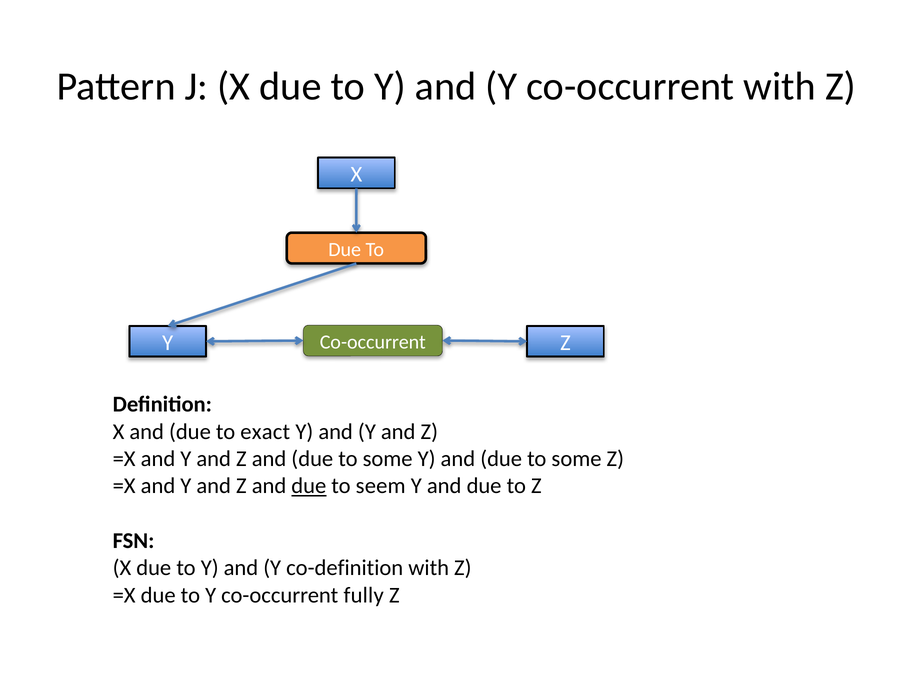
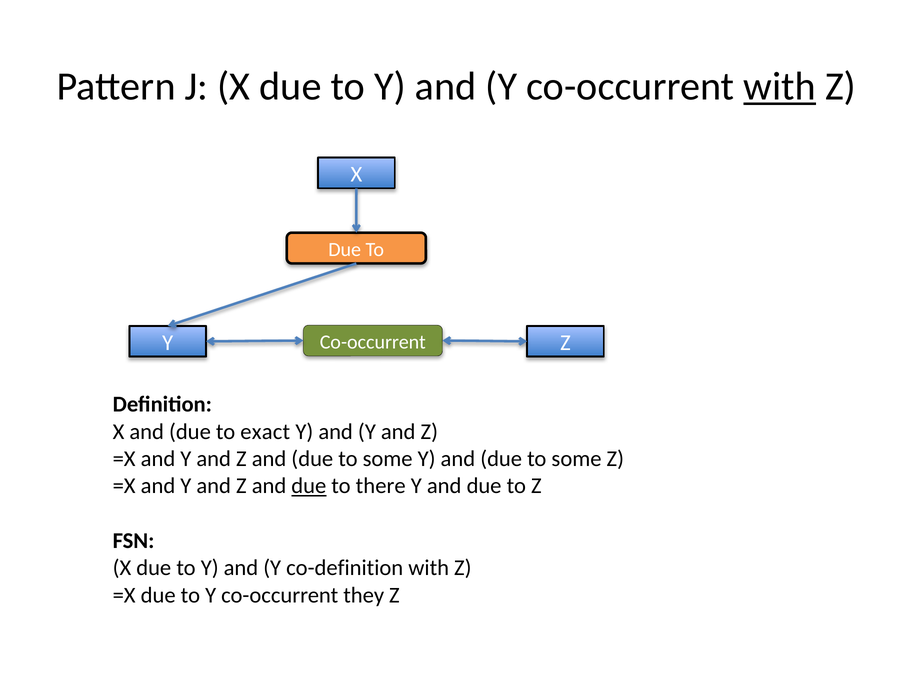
with at (780, 86) underline: none -> present
seem: seem -> there
fully: fully -> they
